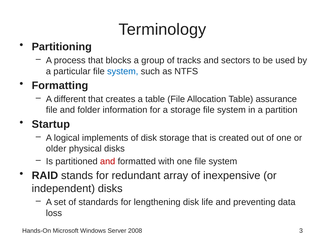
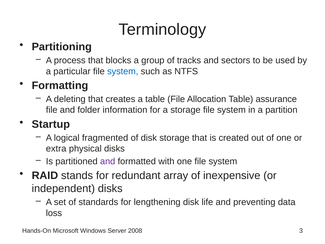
different: different -> deleting
implements: implements -> fragmented
older: older -> extra
and at (108, 161) colour: red -> purple
